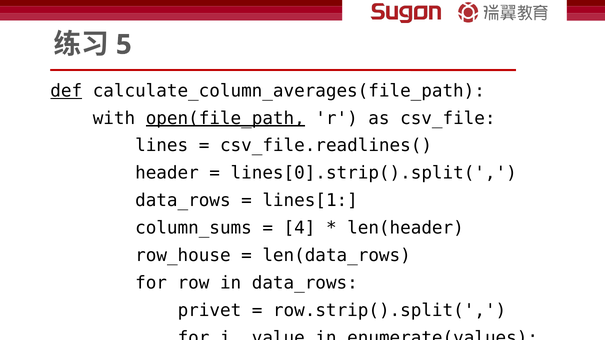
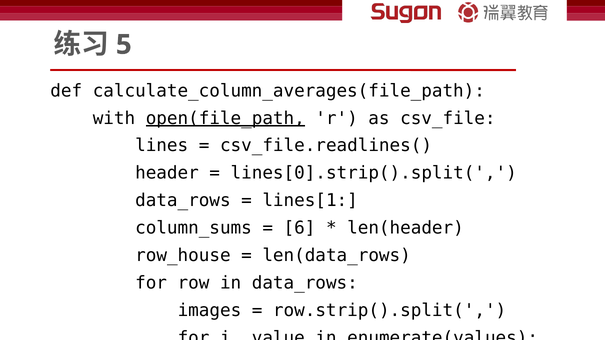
def underline: present -> none
4: 4 -> 6
privet: privet -> images
